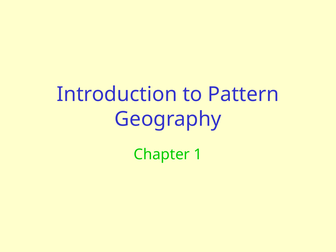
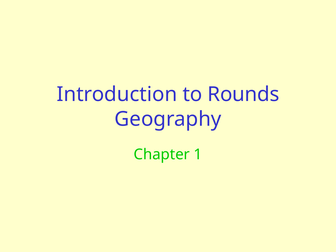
Pattern: Pattern -> Rounds
